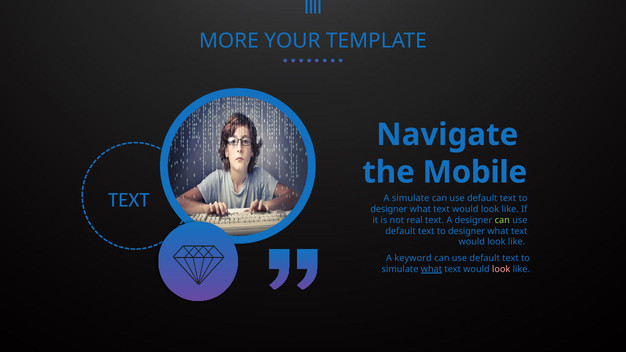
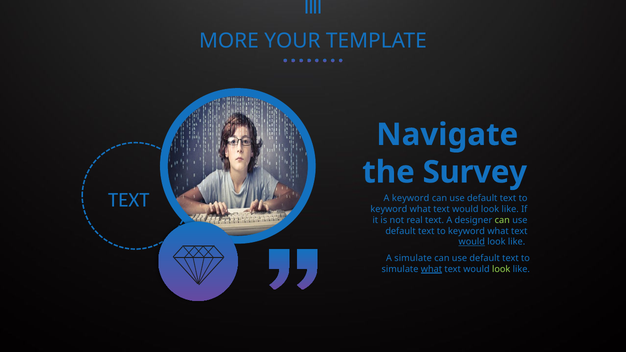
Mobile: Mobile -> Survey
A simulate: simulate -> keyword
designer at (389, 209): designer -> keyword
designer at (467, 231): designer -> keyword
would at (472, 242) underline: none -> present
A keyword: keyword -> simulate
look at (501, 269) colour: pink -> light green
